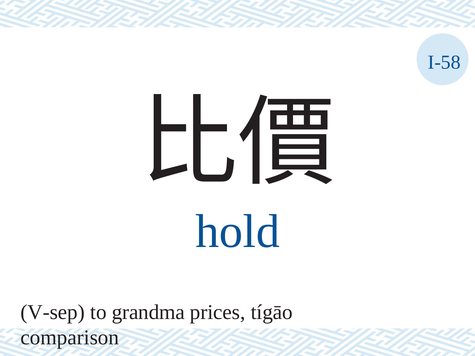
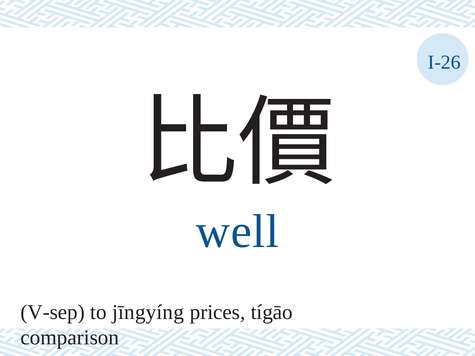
I-58: I-58 -> I-26
hold: hold -> well
grandma: grandma -> jīngyíng
